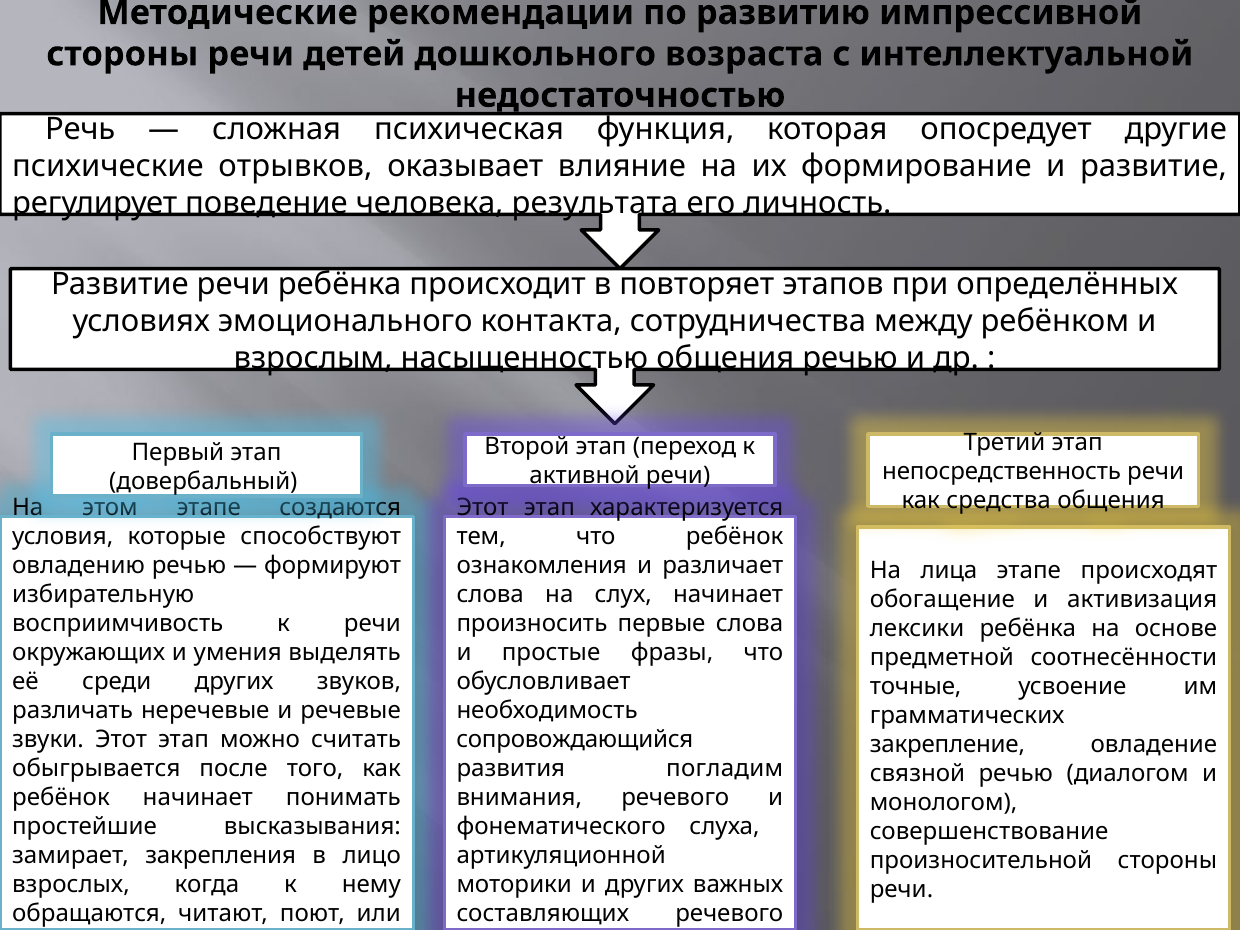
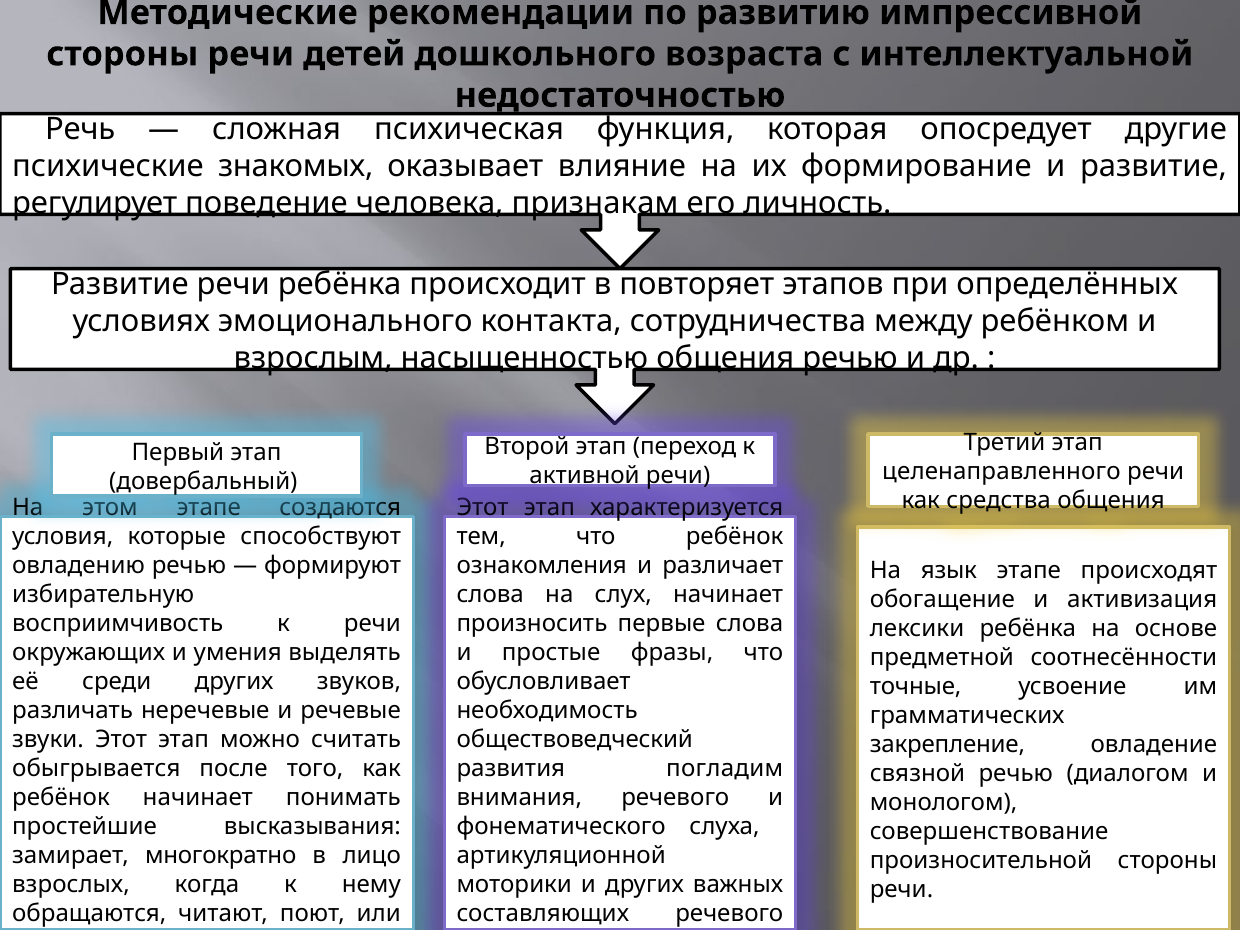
отрывков: отрывков -> знакомых
результата: результата -> признакам
непосредственность: непосредственность -> целенаправленного
лица: лица -> язык
сопровождающийся: сопровождающийся -> обществоведческий
закрепления: закрепления -> многократно
